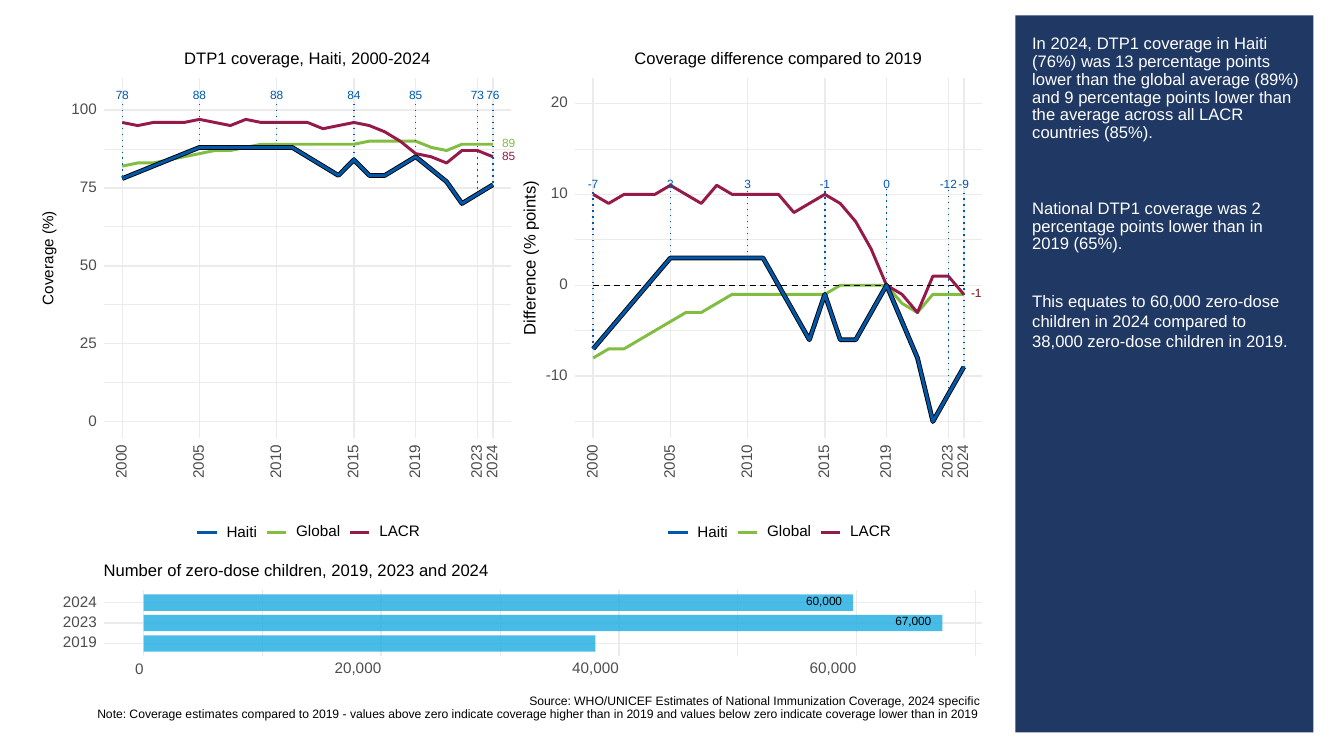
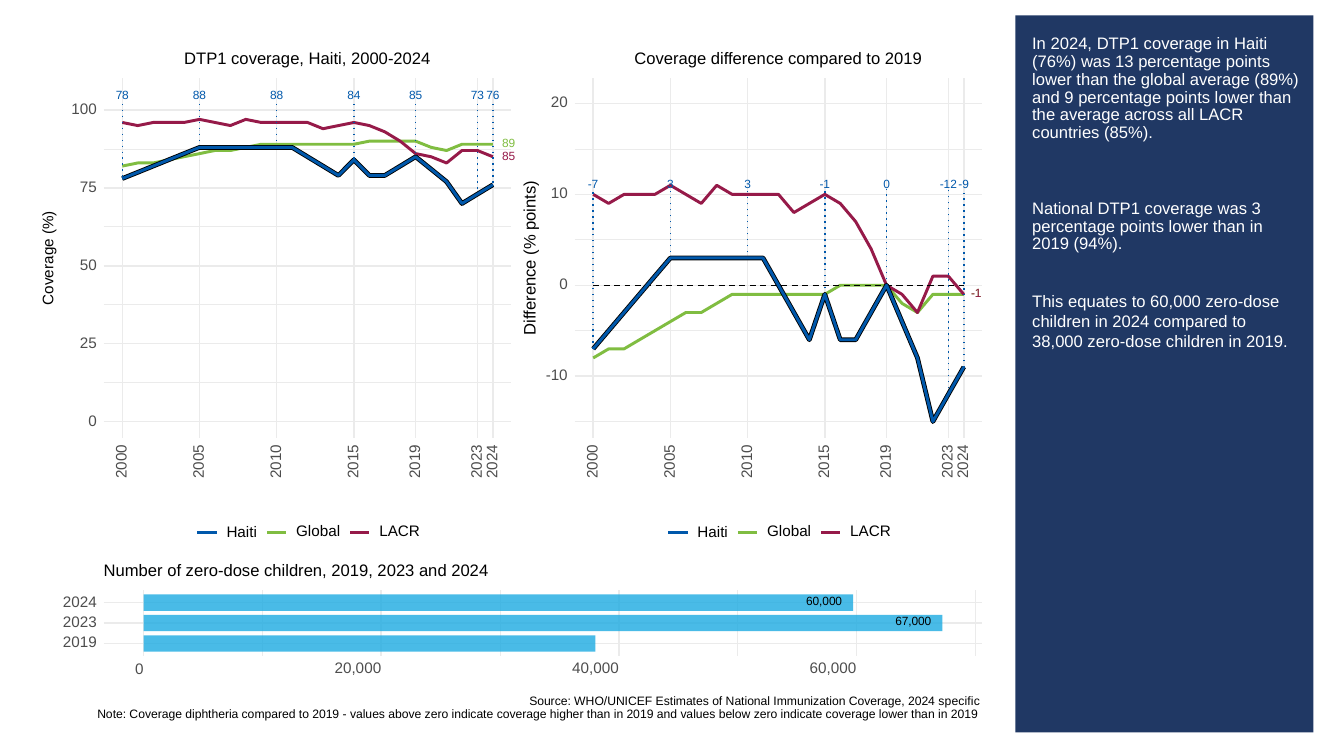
was 2: 2 -> 3
65%: 65% -> 94%
Coverage estimates: estimates -> diphtheria
